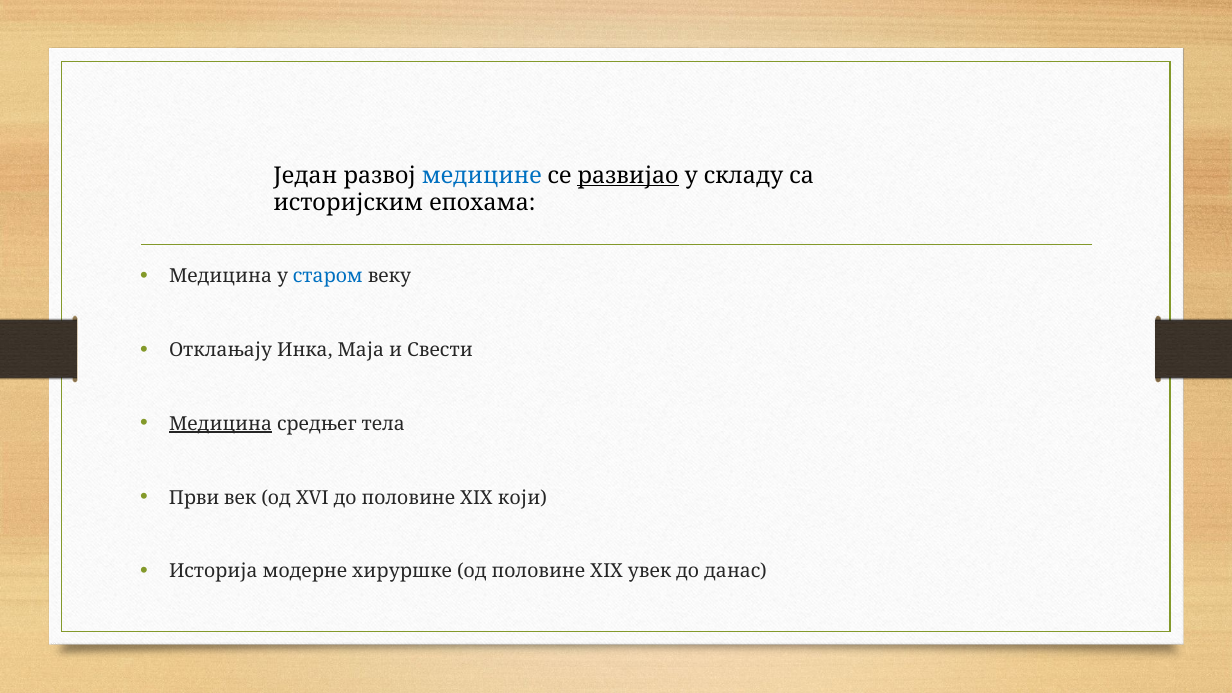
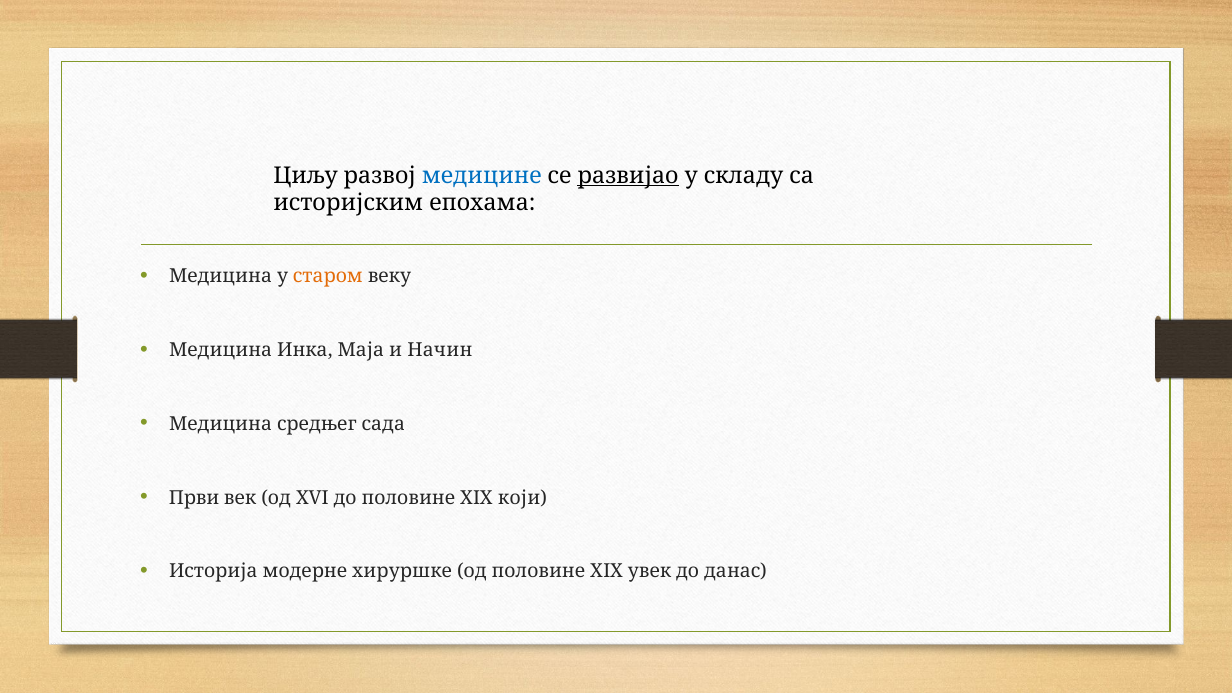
Један: Један -> Циљу
старом colour: blue -> orange
Отклањају: Отклањају -> Медицинa
Свести: Свести -> Начин
Медицина at (221, 424) underline: present -> none
тела: тела -> сада
